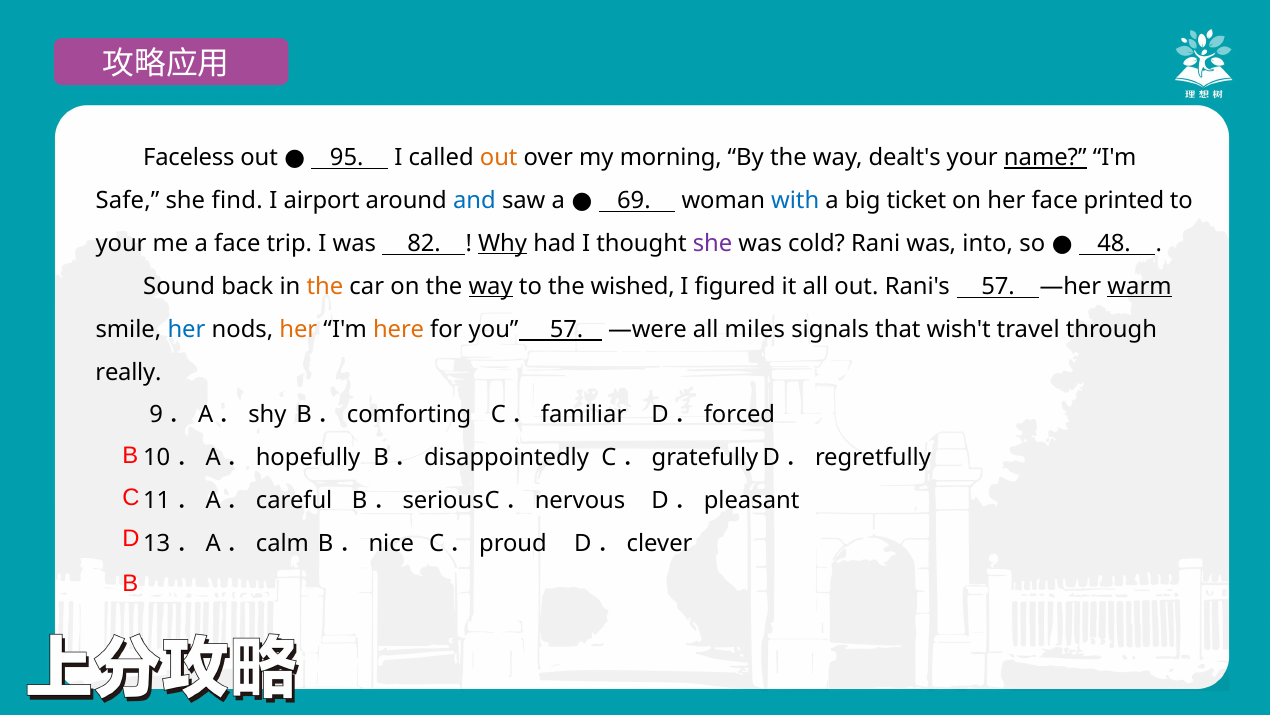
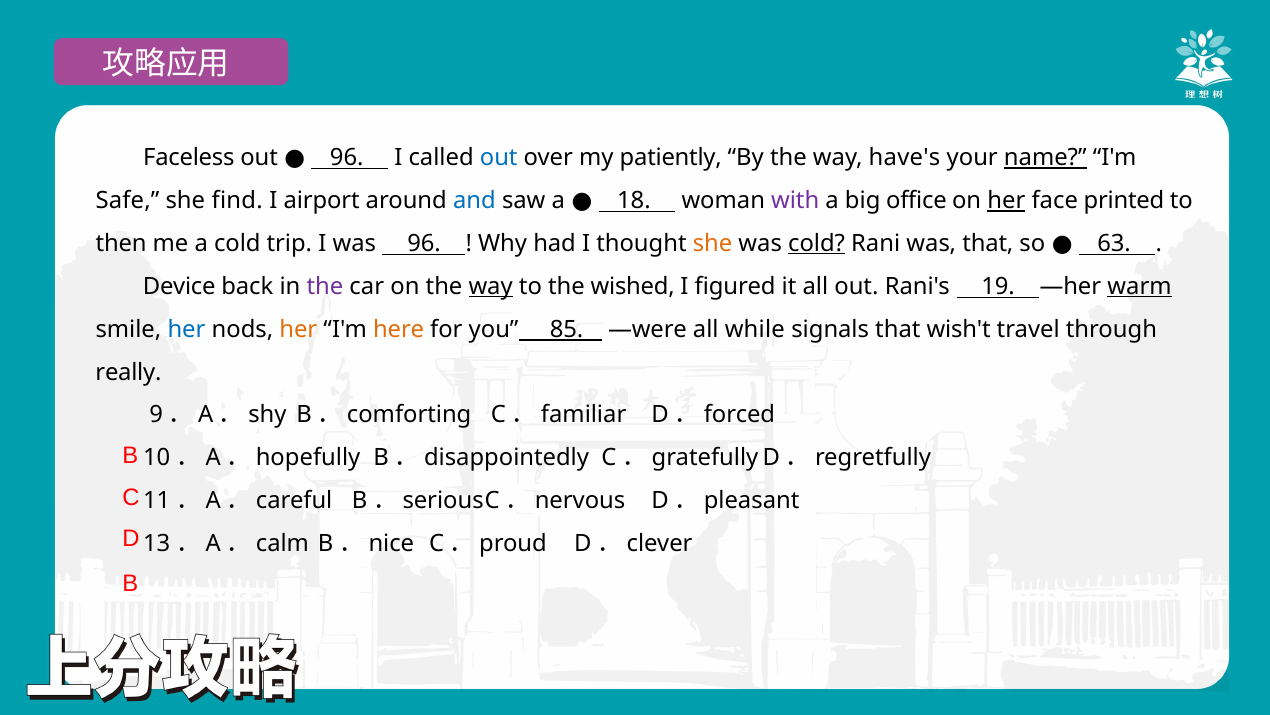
95 at (347, 158): 95 -> 96
out at (499, 158) colour: orange -> blue
morning: morning -> patiently
dealt's: dealt's -> have's
69: 69 -> 18
with colour: blue -> purple
ticket: ticket -> office
her at (1006, 200) underline: none -> present
your at (121, 243): your -> then
a face: face -> cold
was 82: 82 -> 96
Why underline: present -> none
she at (713, 243) colour: purple -> orange
cold at (817, 243) underline: none -> present
was into: into -> that
48: 48 -> 63
Sound: Sound -> Device
the at (325, 286) colour: orange -> purple
Rani's 57: 57 -> 19
you 57: 57 -> 85
miles: miles -> while
